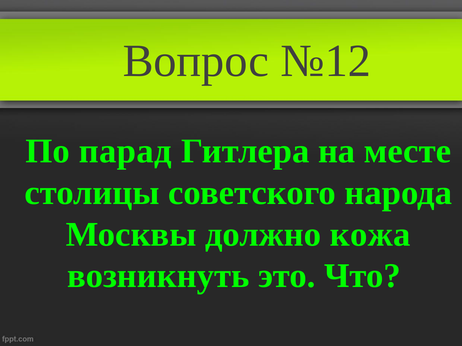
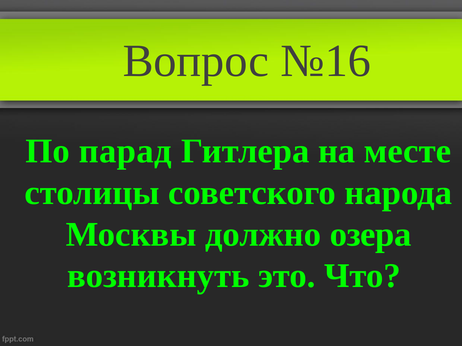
№12: №12 -> №16
кожа: кожа -> озера
